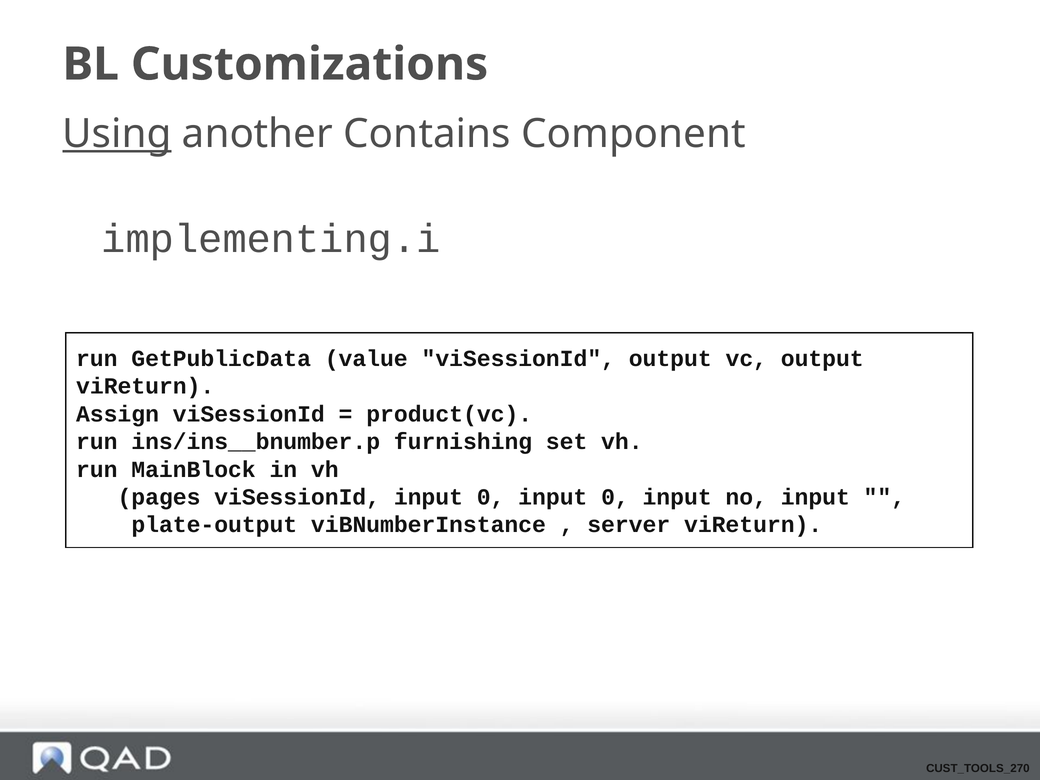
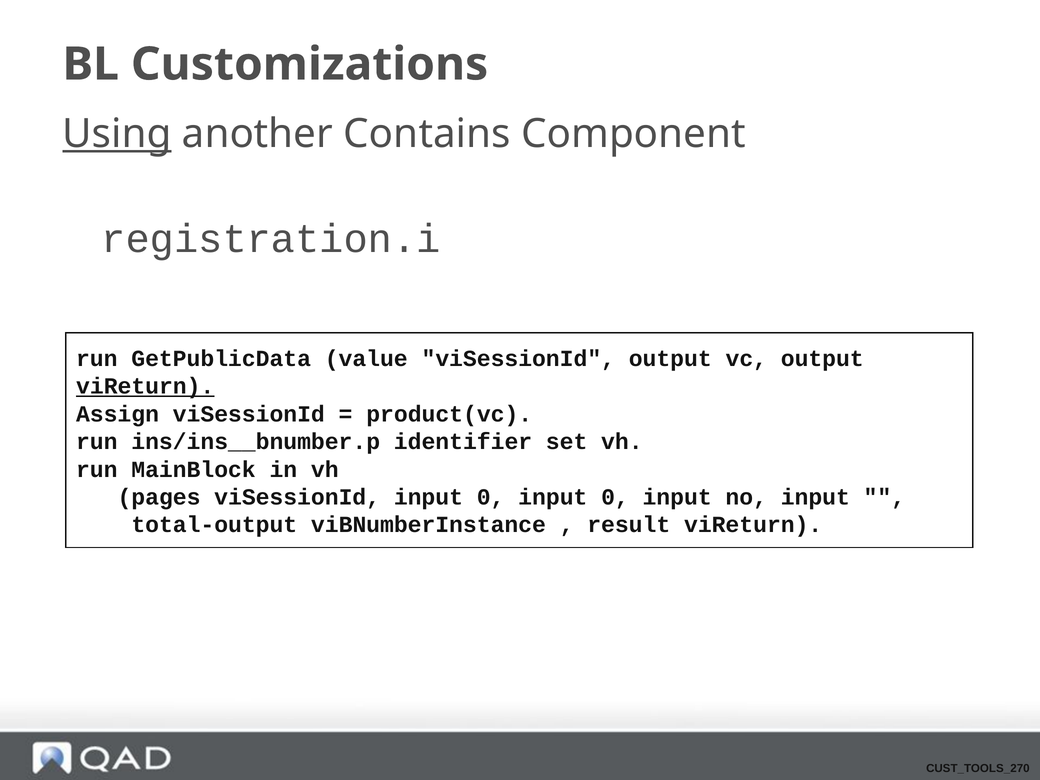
implementing.i: implementing.i -> registration.i
viReturn at (145, 386) underline: none -> present
furnishing: furnishing -> identifier
plate-output: plate-output -> total-output
server: server -> result
